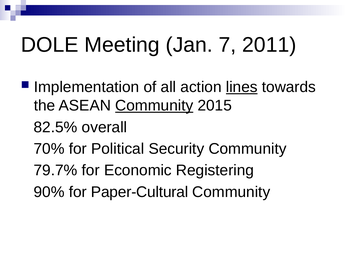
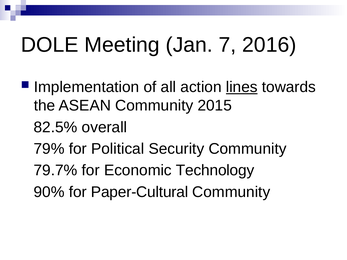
2011: 2011 -> 2016
Community at (154, 106) underline: present -> none
70%: 70% -> 79%
Registering: Registering -> Technology
